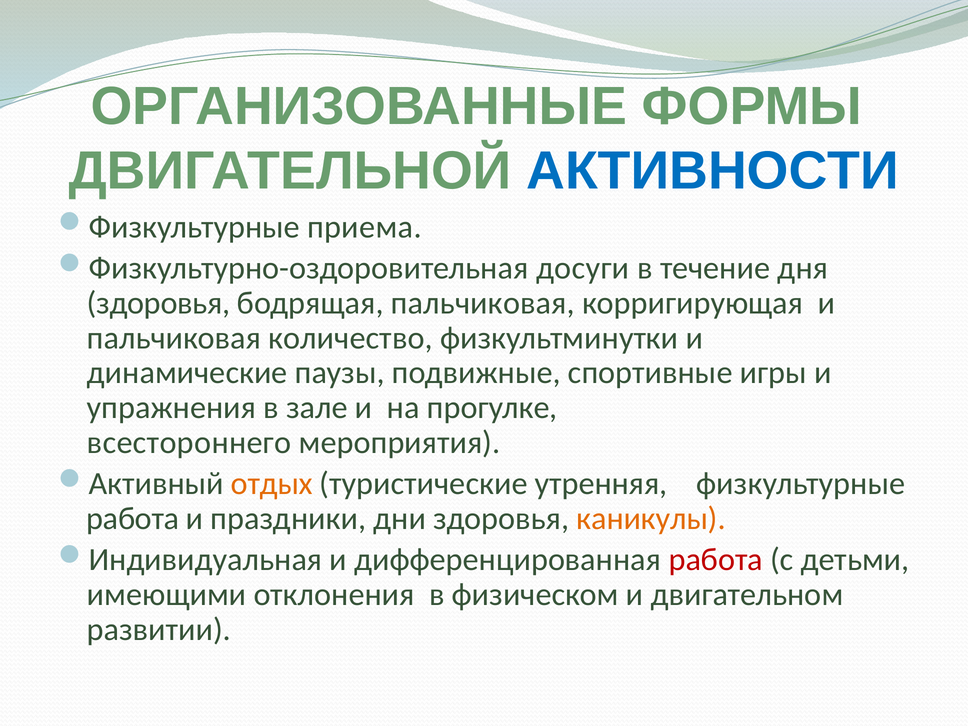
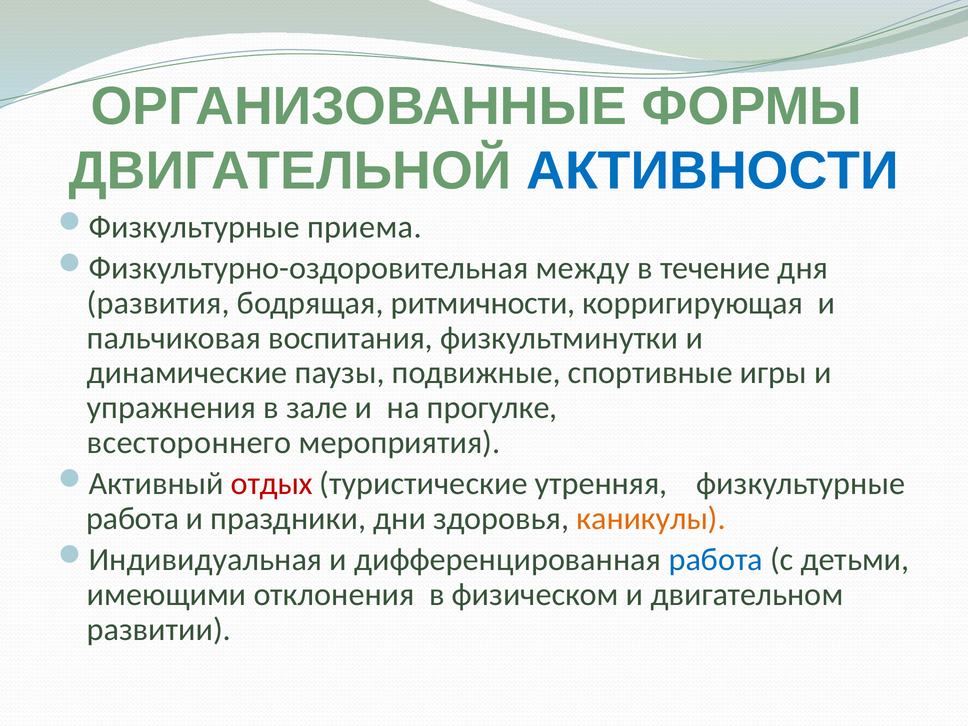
досуги: досуги -> между
здоровья at (159, 303): здоровья -> развития
бодрящая пальчиковая: пальчиковая -> ритмичности
количество: количество -> воспитания
отдых colour: orange -> red
работа at (716, 560) colour: red -> blue
